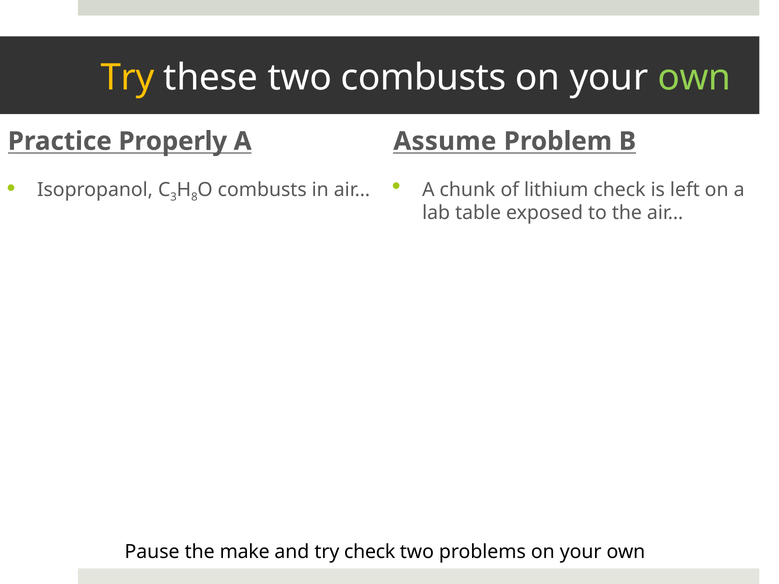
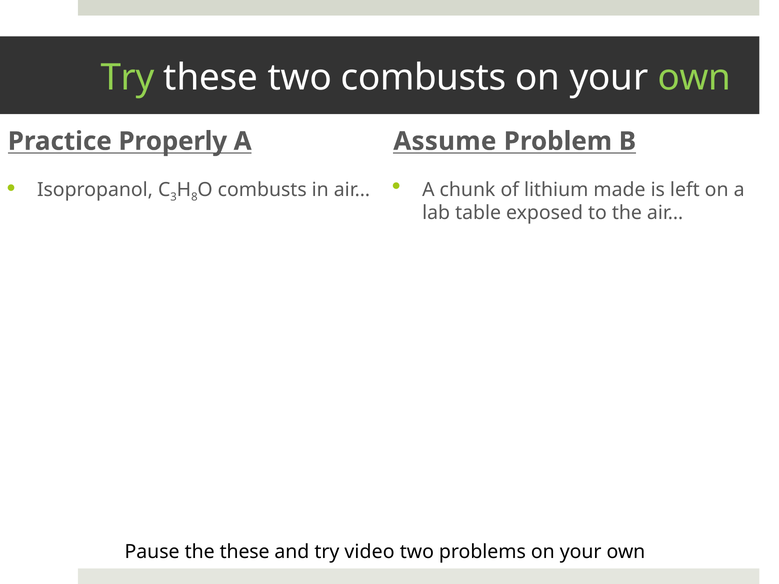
Try at (128, 78) colour: yellow -> light green
lithium check: check -> made
the make: make -> these
try check: check -> video
